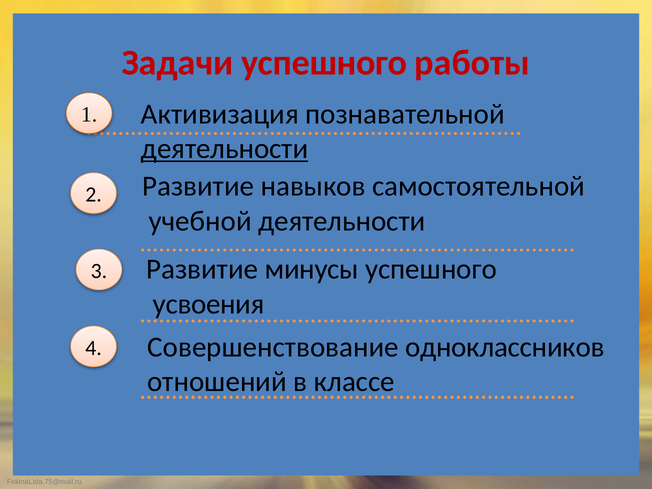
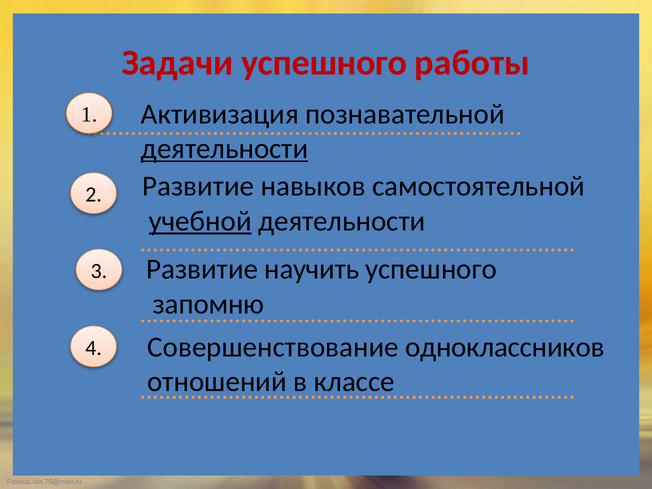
учебной underline: none -> present
минусы: минусы -> научить
усвоения: усвоения -> запомню
